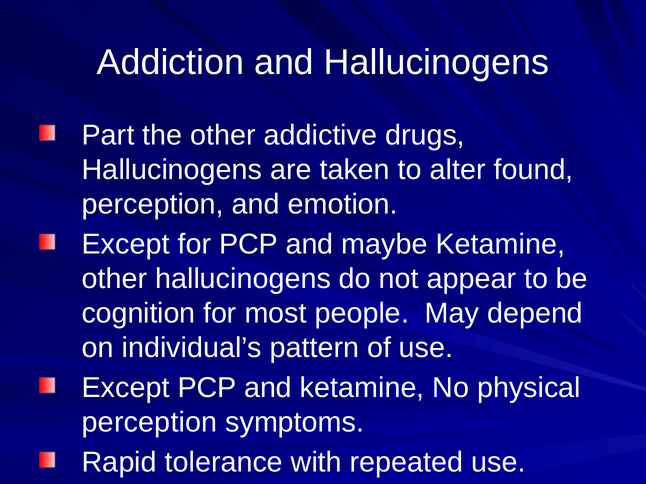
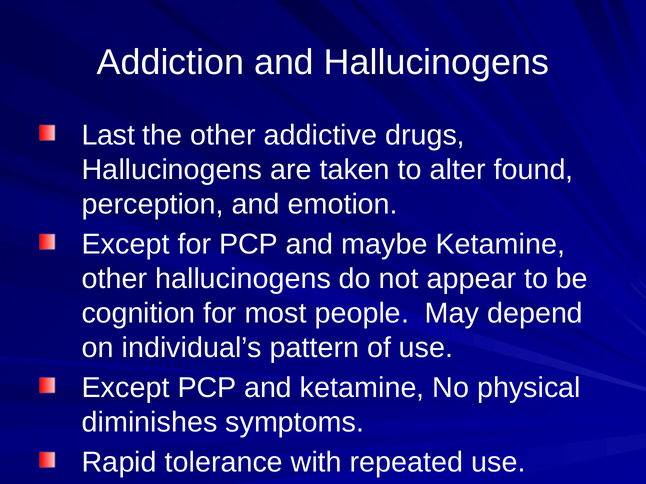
Part: Part -> Last
perception at (150, 423): perception -> diminishes
